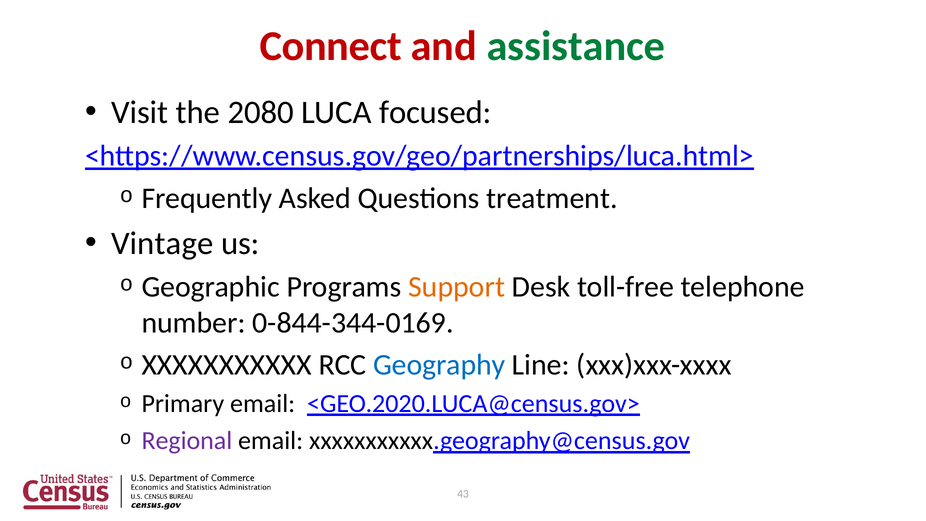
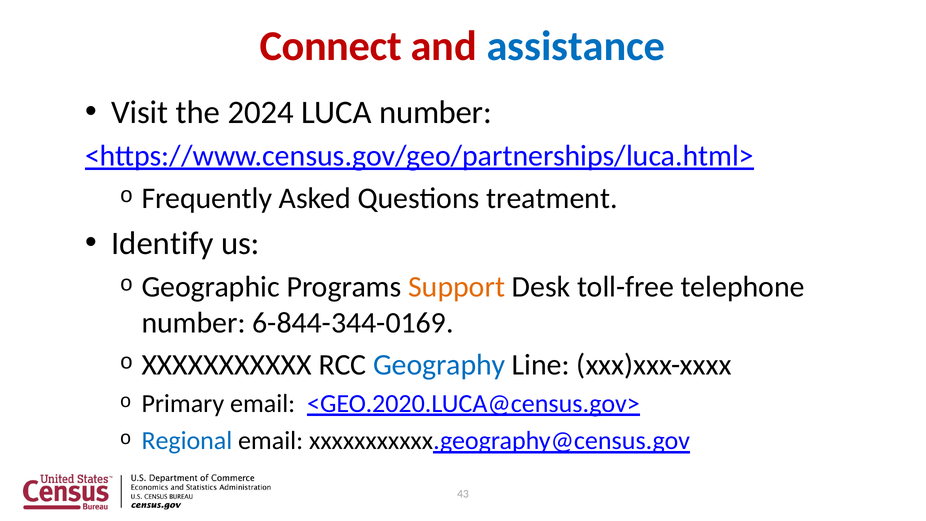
assistance colour: green -> blue
2080: 2080 -> 2024
LUCA focused: focused -> number
Vintage: Vintage -> Identify
0-844-344-0169: 0-844-344-0169 -> 6-844-344-0169
Regional colour: purple -> blue
